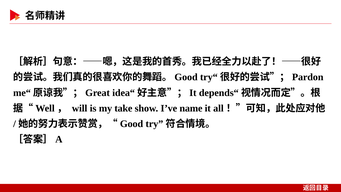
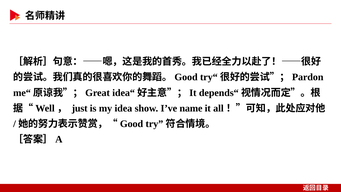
will: will -> just
take: take -> idea
